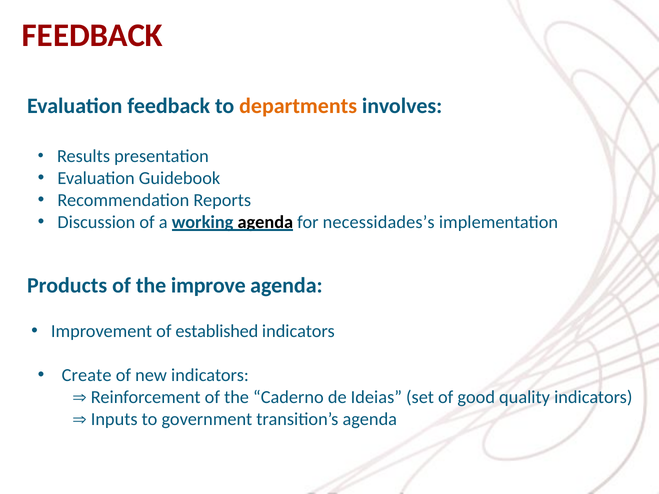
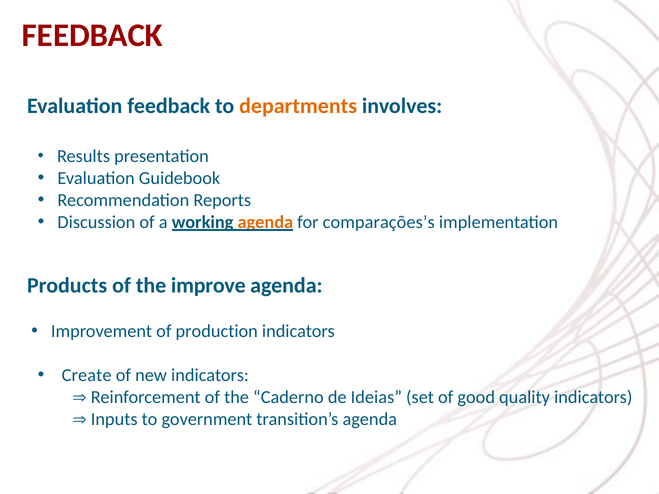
agenda at (265, 222) colour: black -> orange
necessidades’s: necessidades’s -> comparações’s
established: established -> production
